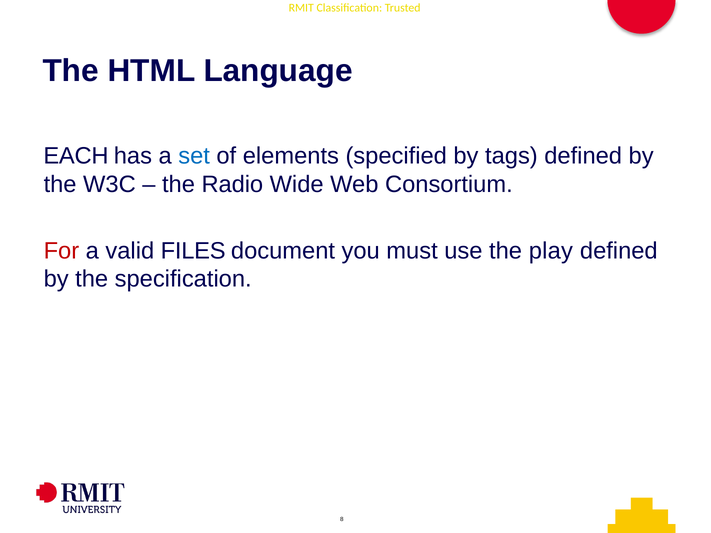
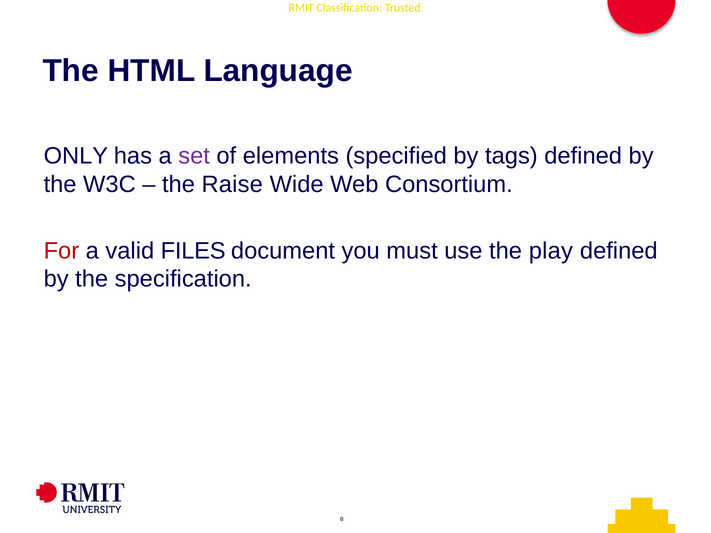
EACH: EACH -> ONLY
set colour: blue -> purple
Radio: Radio -> Raise
